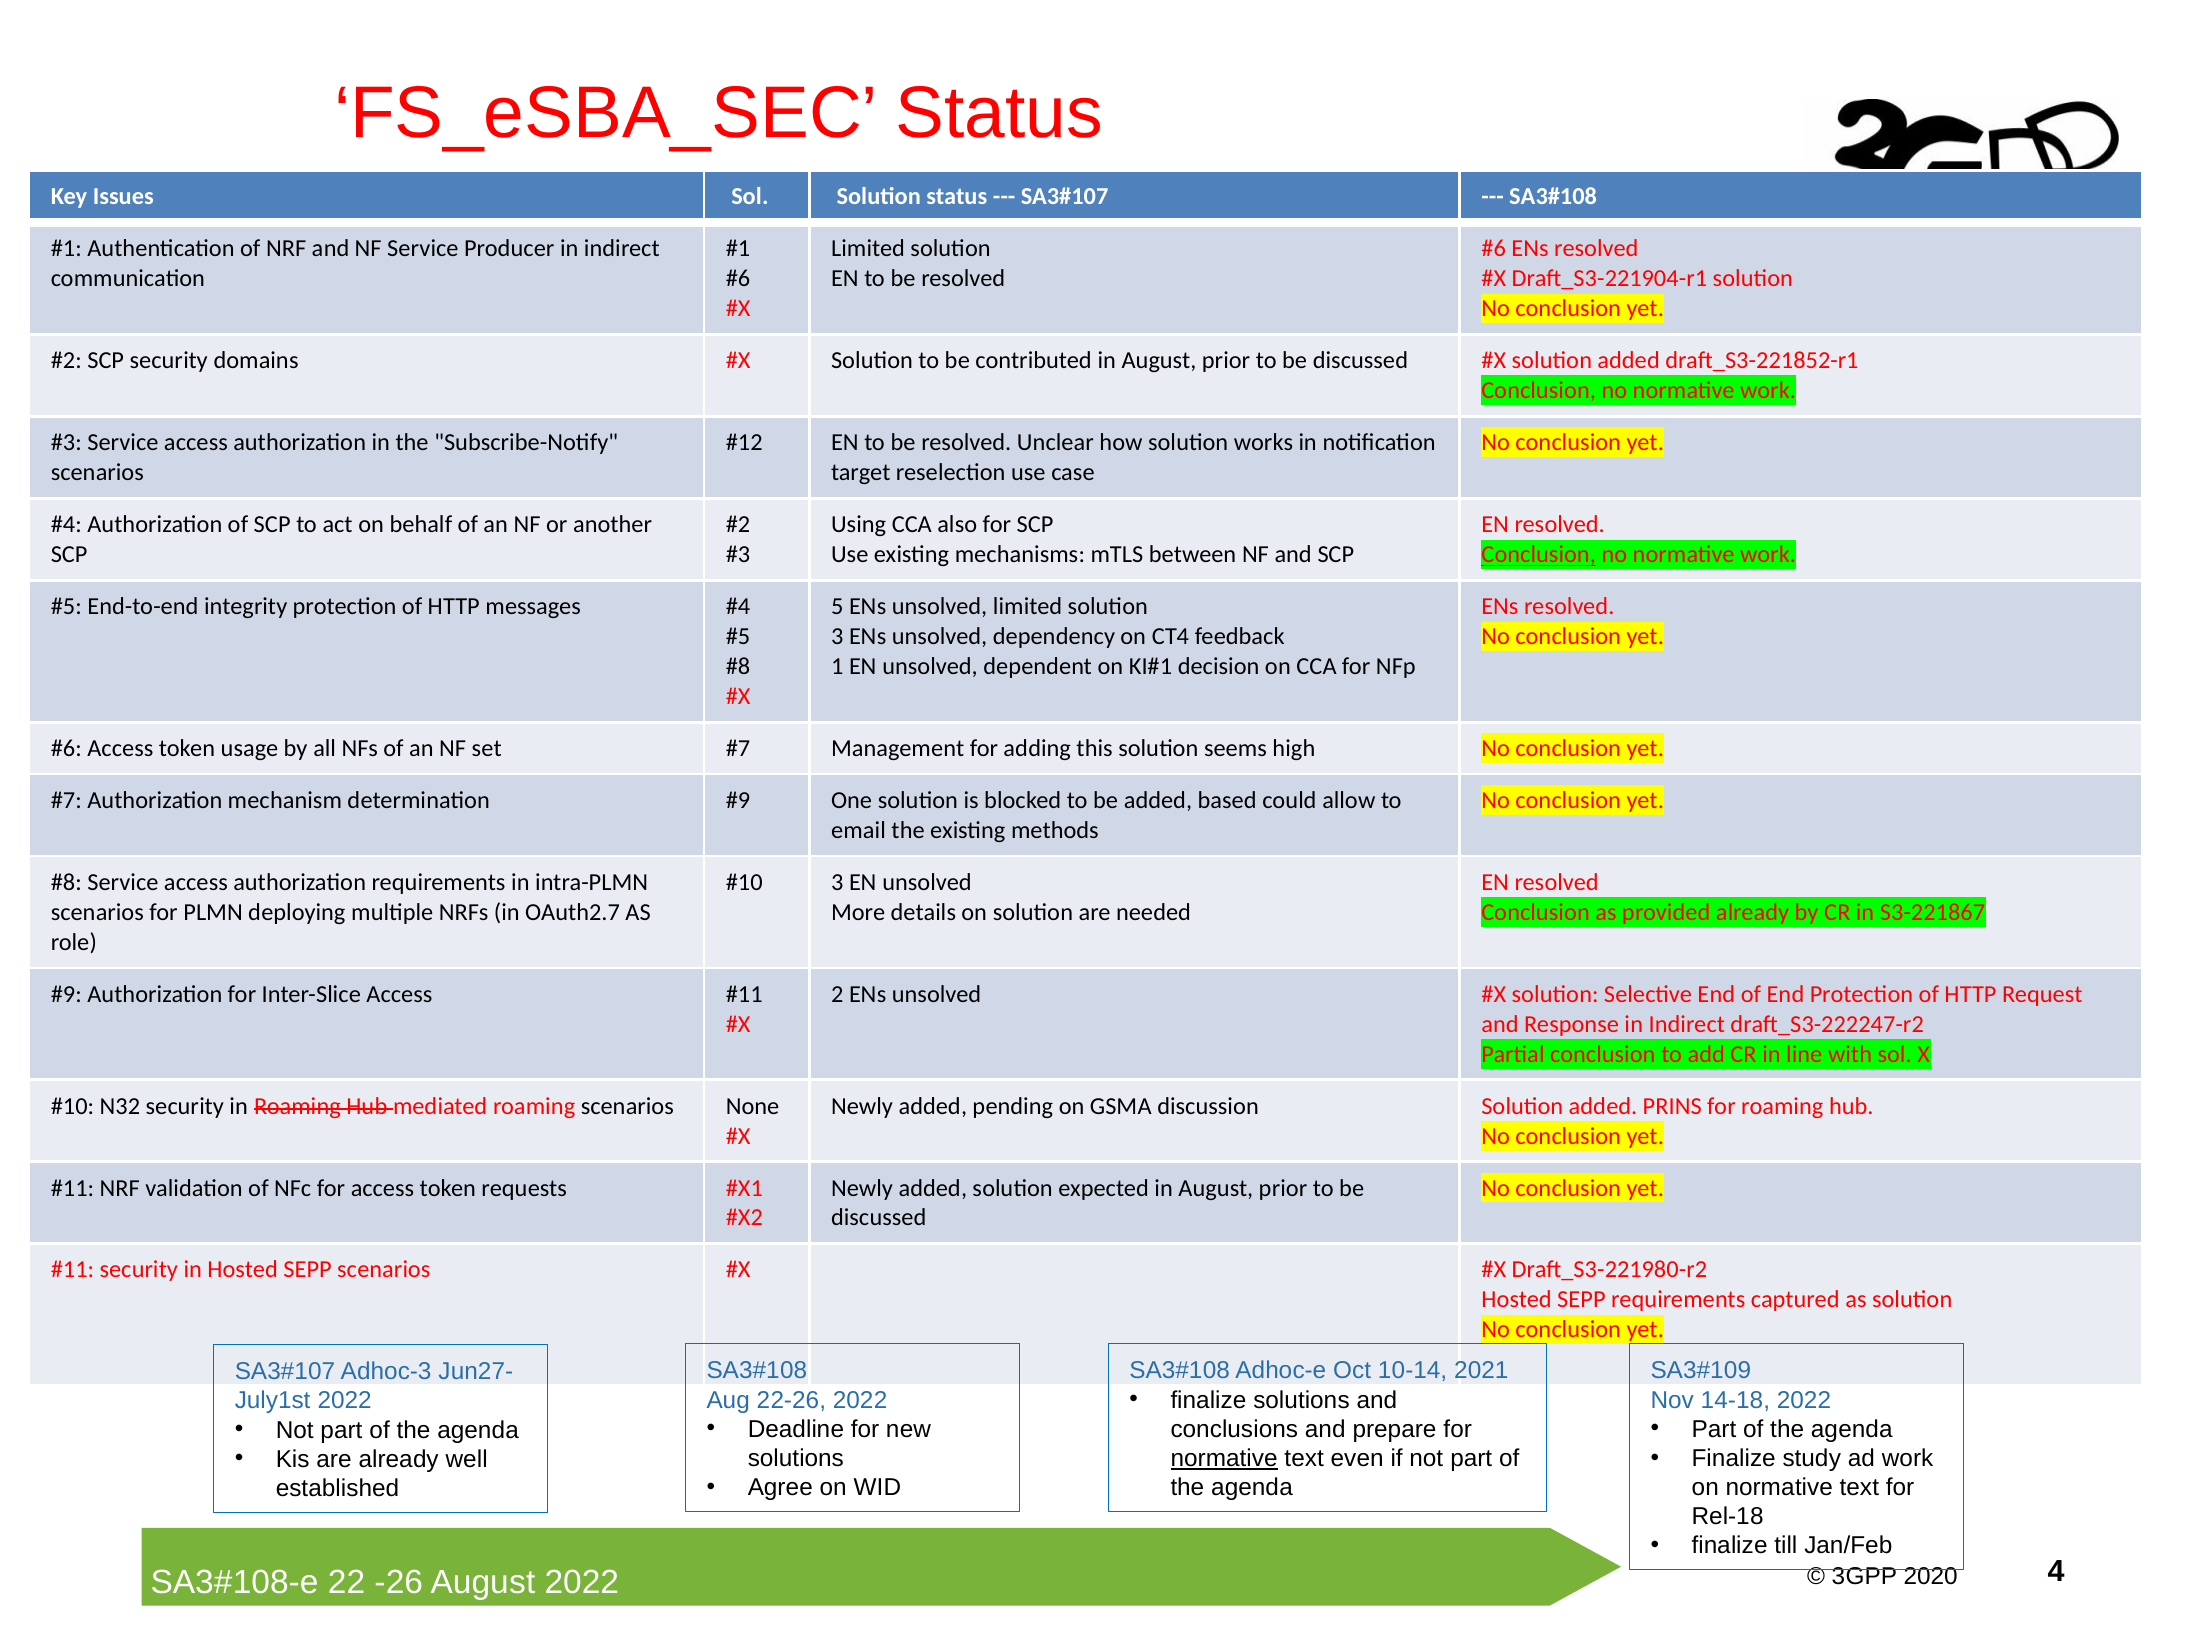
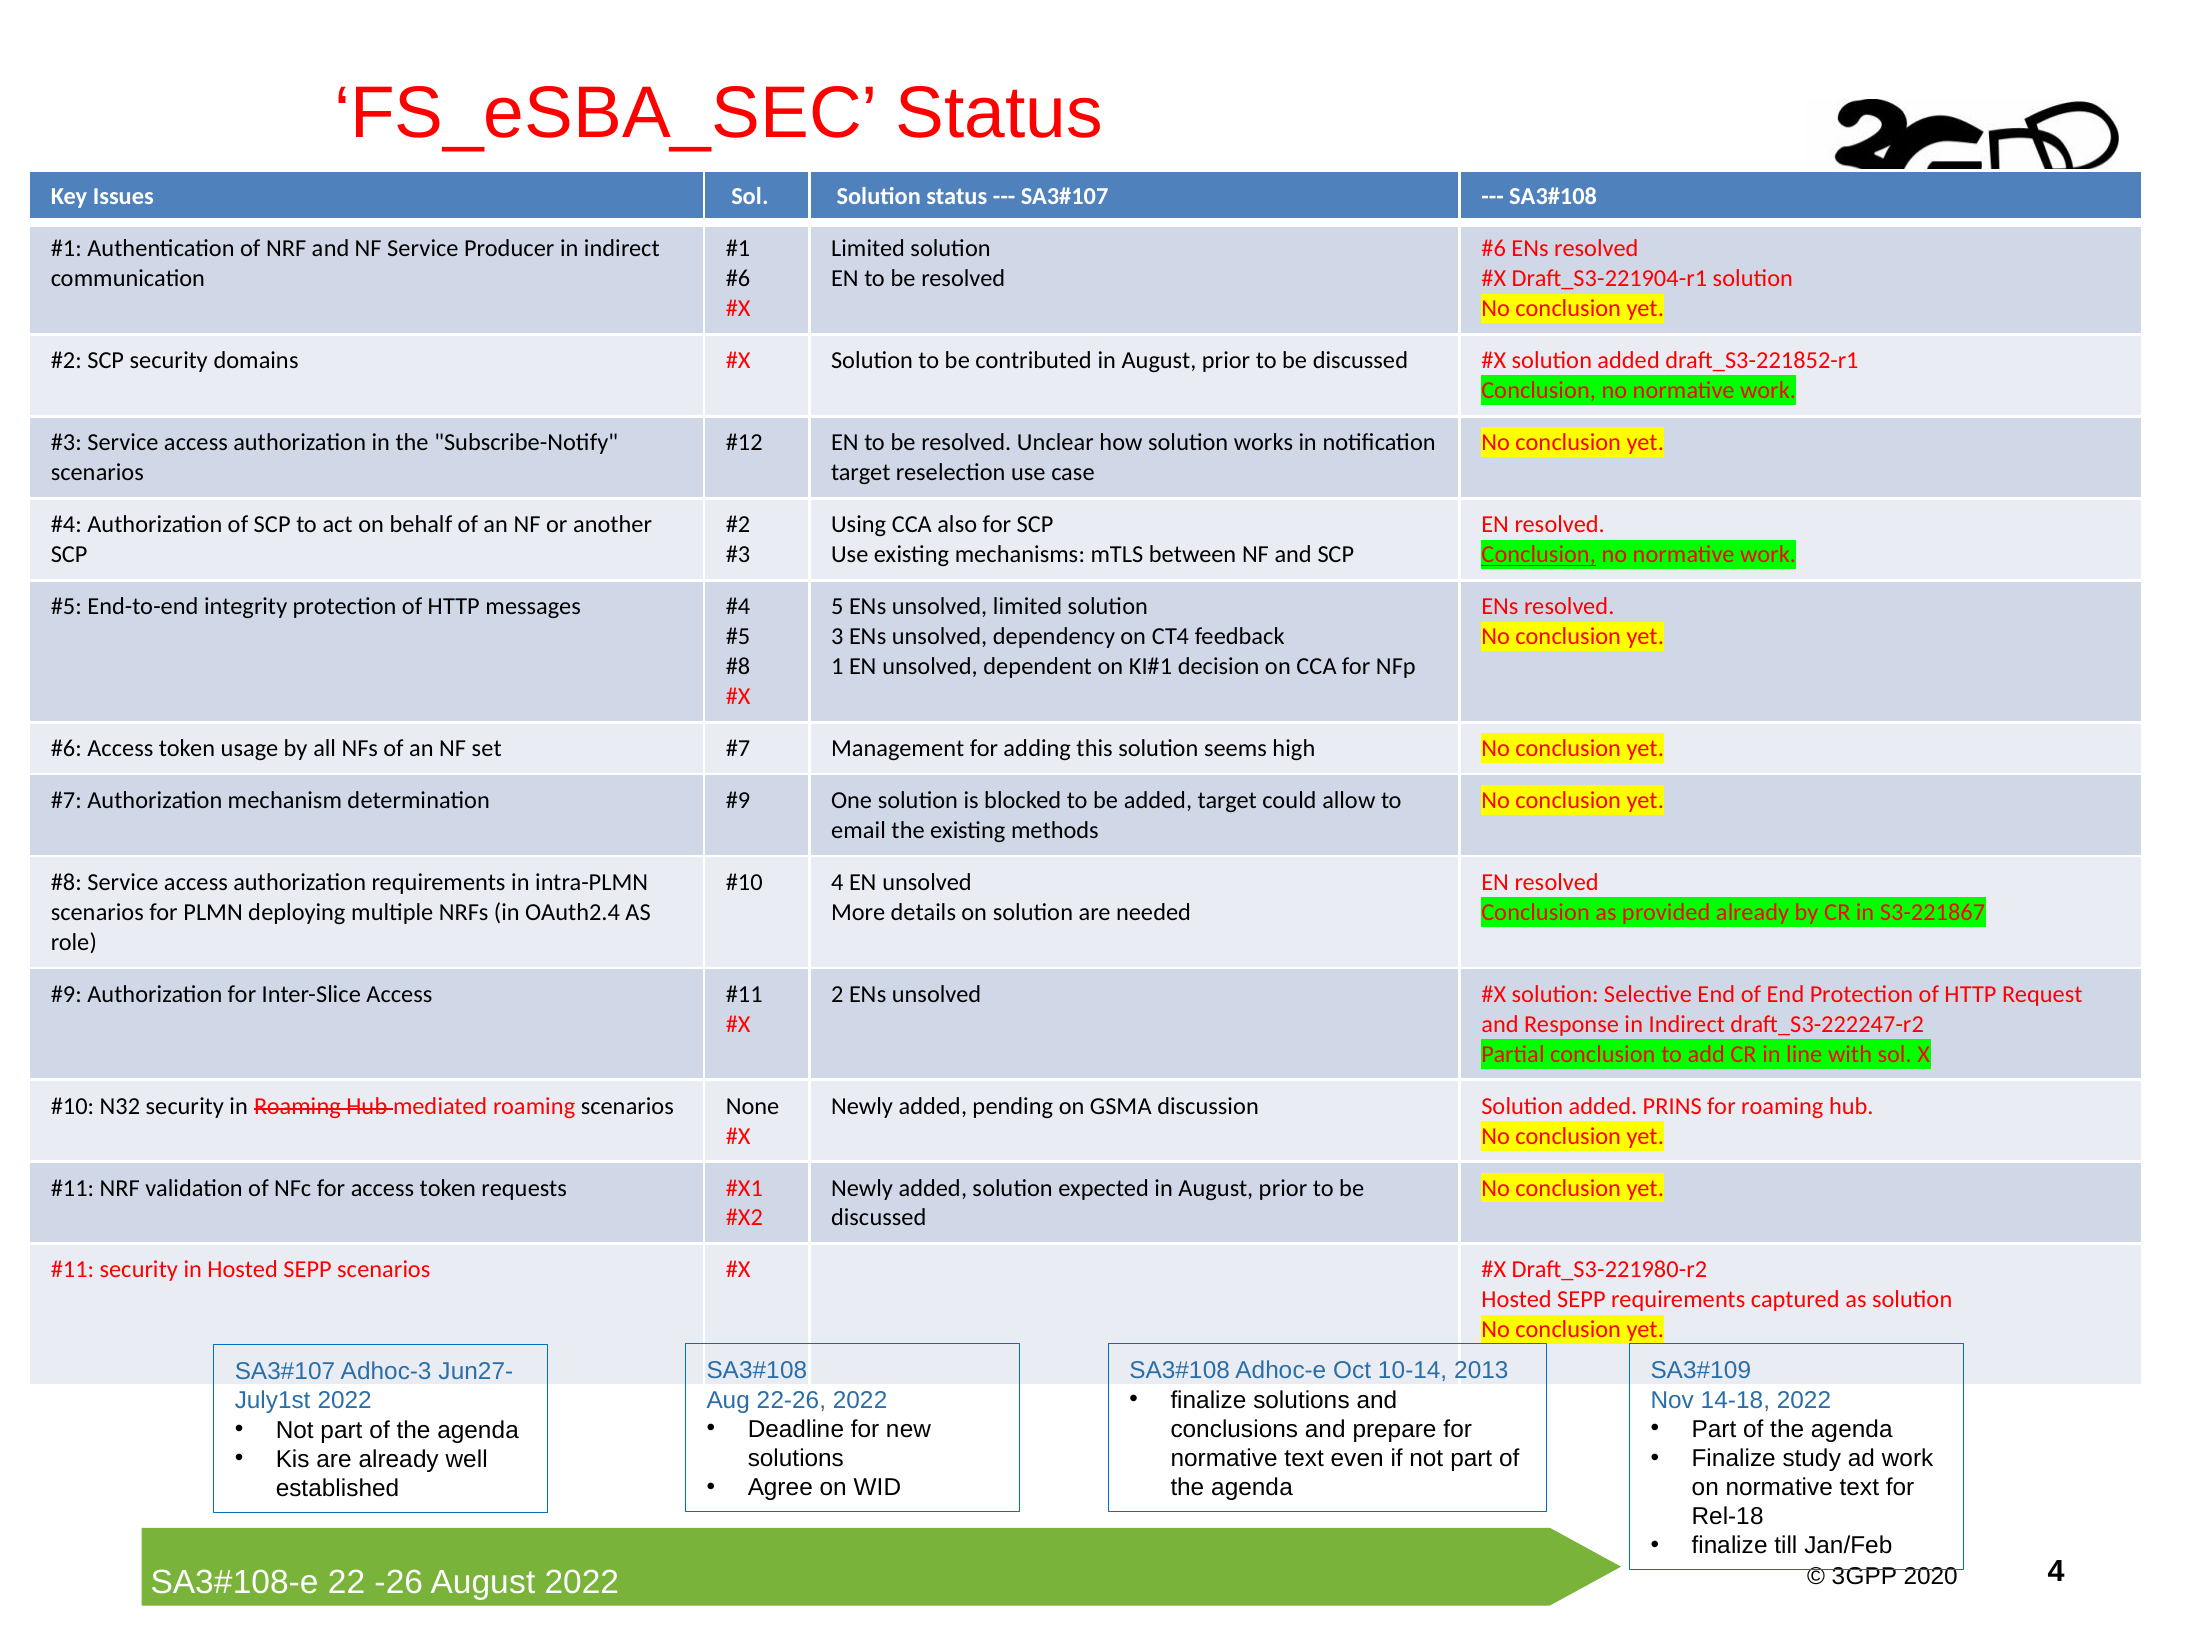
added based: based -> target
3 at (837, 883): 3 -> 4
OAuth2.7: OAuth2.7 -> OAuth2.4
2021: 2021 -> 2013
normative at (1224, 1459) underline: present -> none
